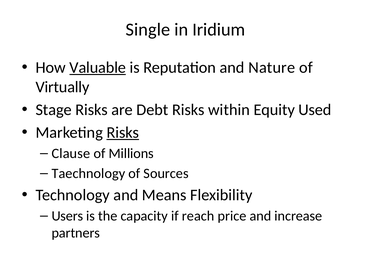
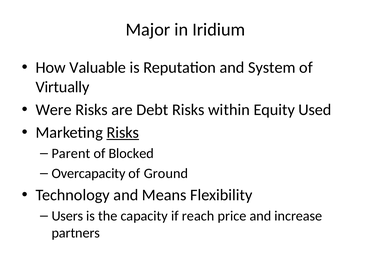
Single: Single -> Major
Valuable underline: present -> none
Nature: Nature -> System
Stage: Stage -> Were
Clause: Clause -> Parent
Millions: Millions -> Blocked
Taechnology: Taechnology -> Overcapacity
Sources: Sources -> Ground
